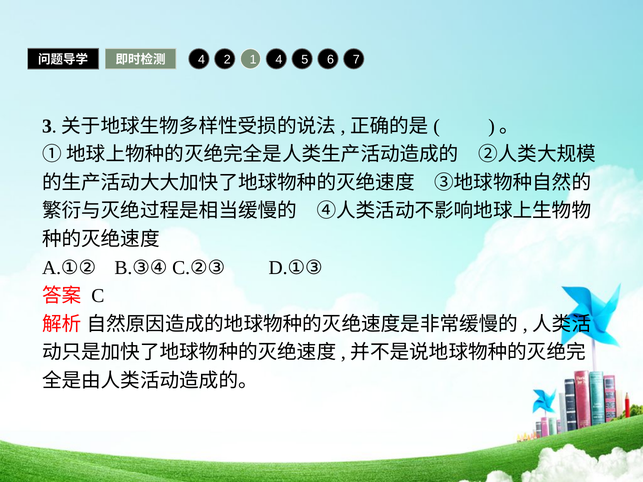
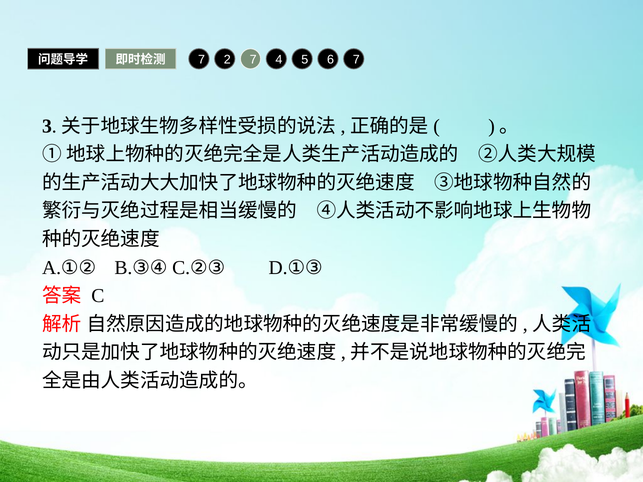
4 at (202, 60): 4 -> 7
2 1: 1 -> 7
